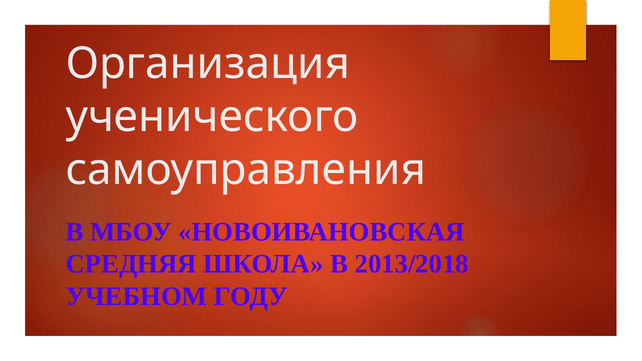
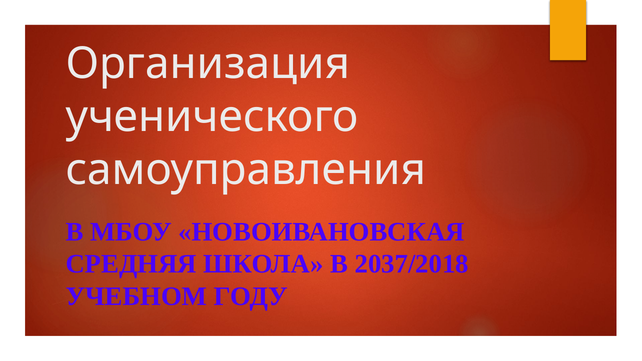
2013/2018: 2013/2018 -> 2037/2018
